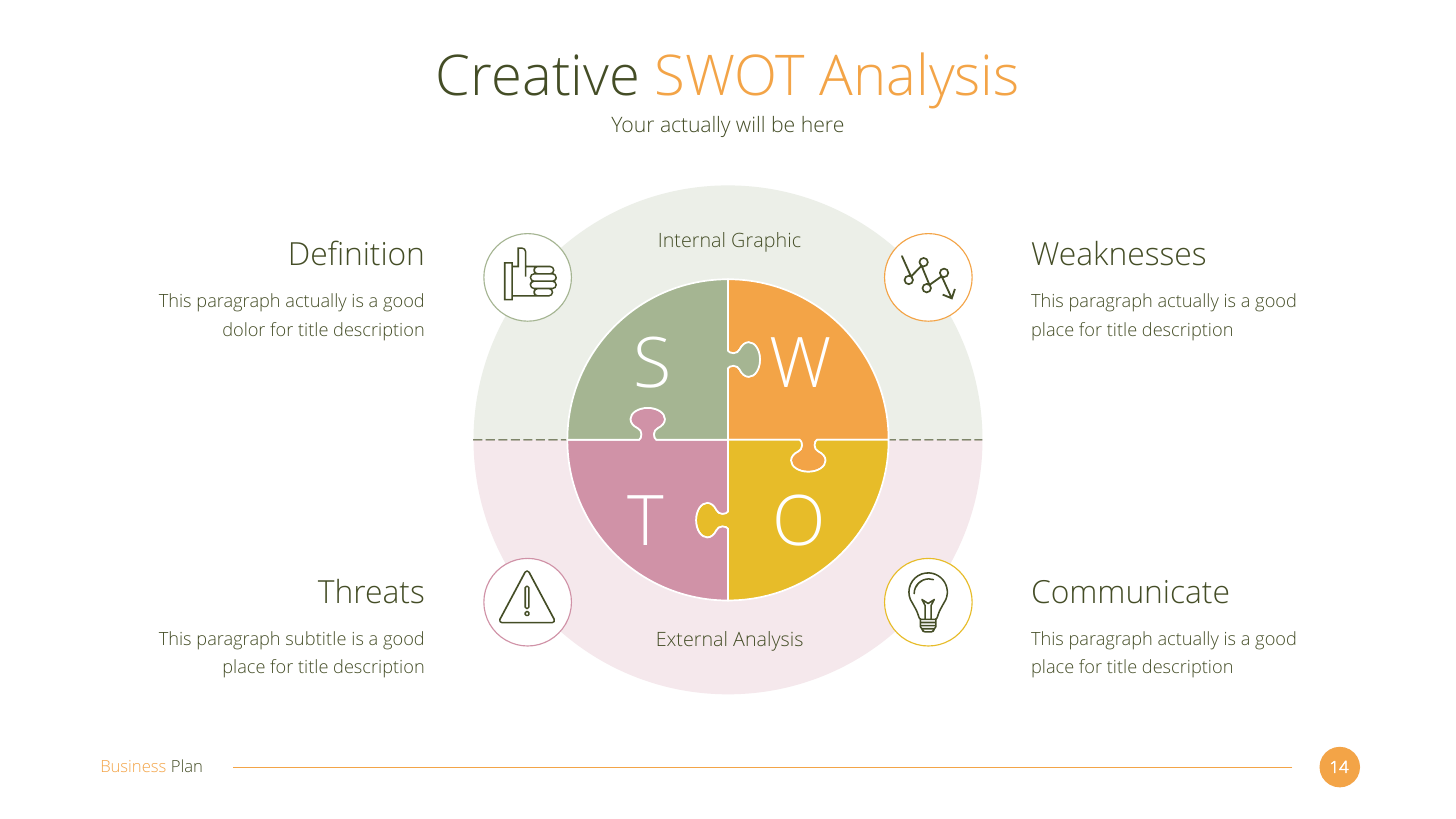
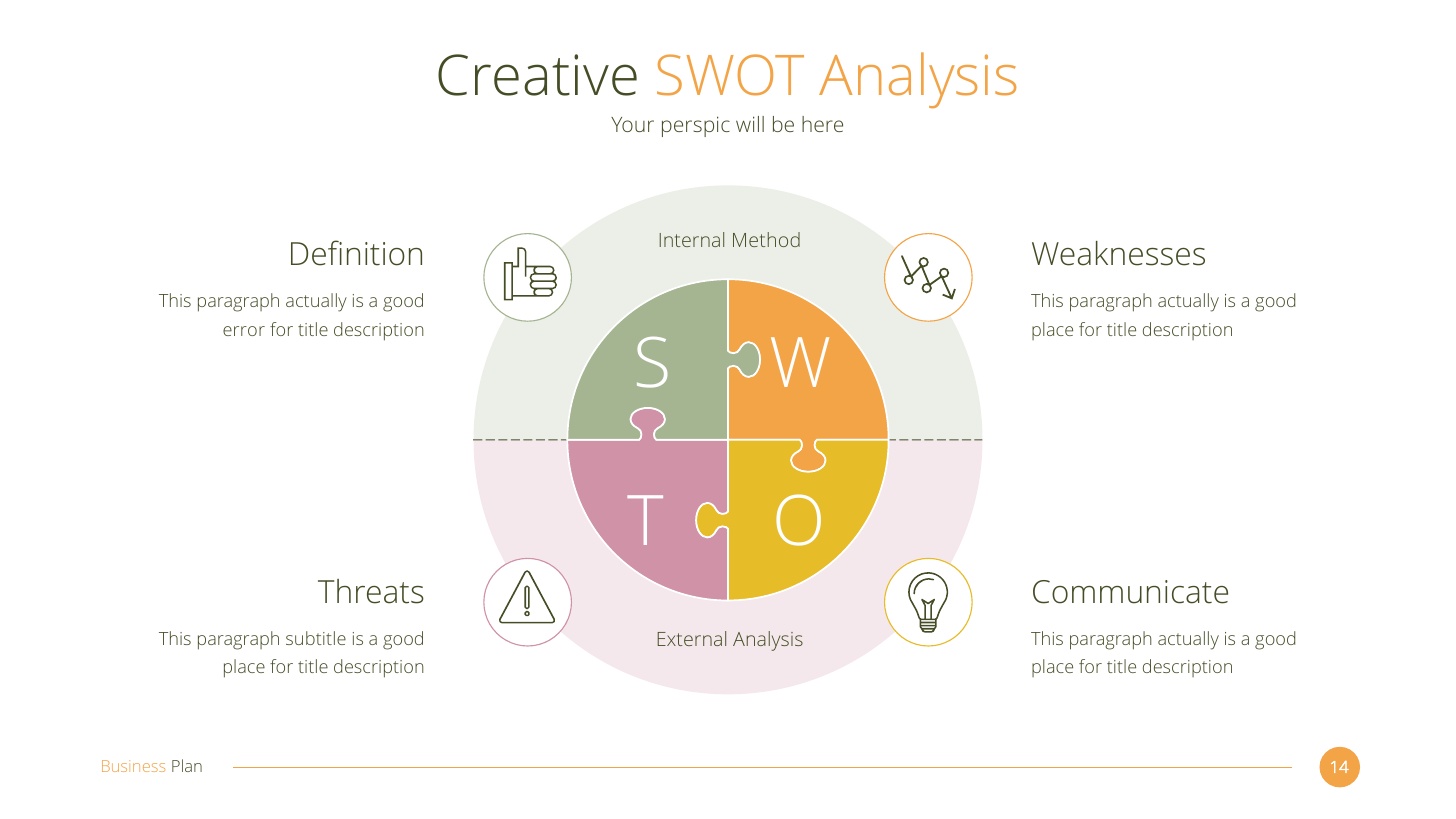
Your actually: actually -> perspic
Graphic: Graphic -> Method
dolor: dolor -> error
